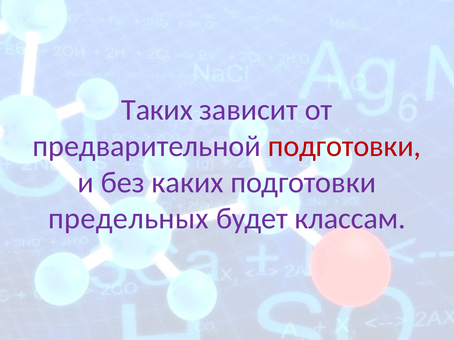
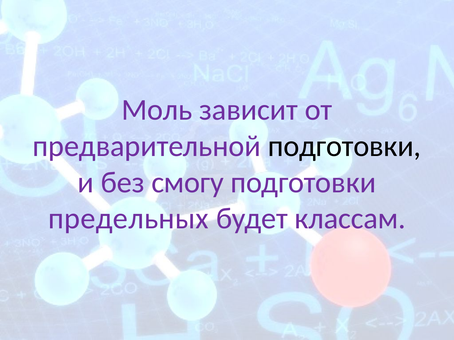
Таких: Таких -> Моль
подготовки at (344, 146) colour: red -> black
каких: каких -> смогу
